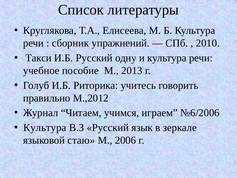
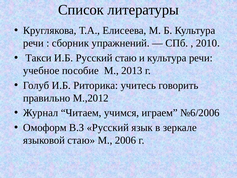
Русский одну: одну -> стаю
Культура at (45, 127): Культура -> Омоформ
